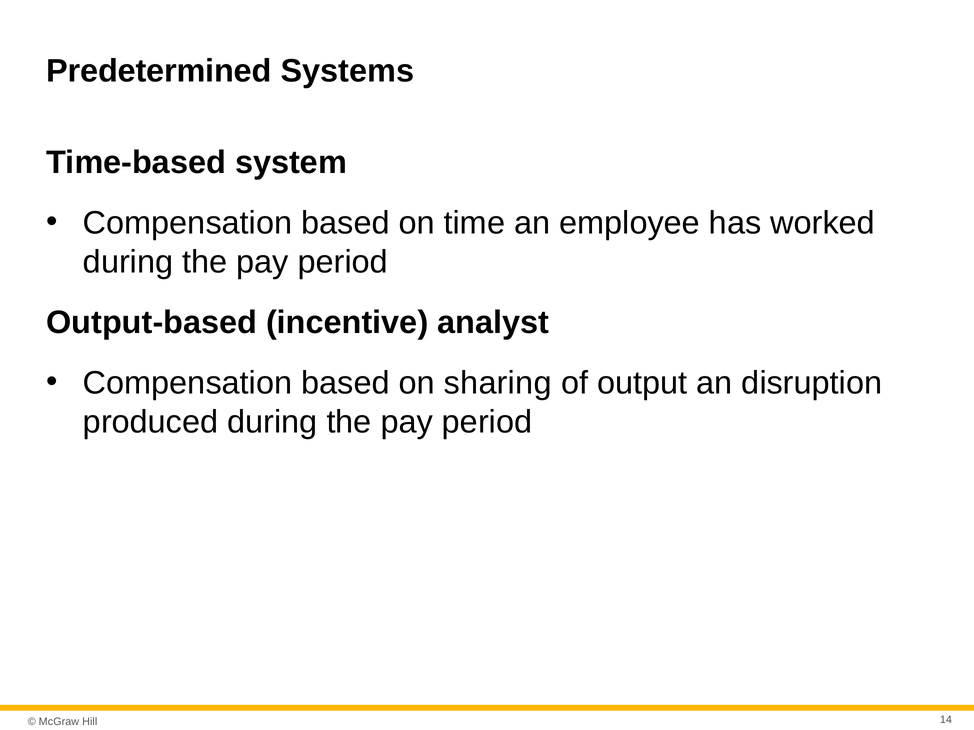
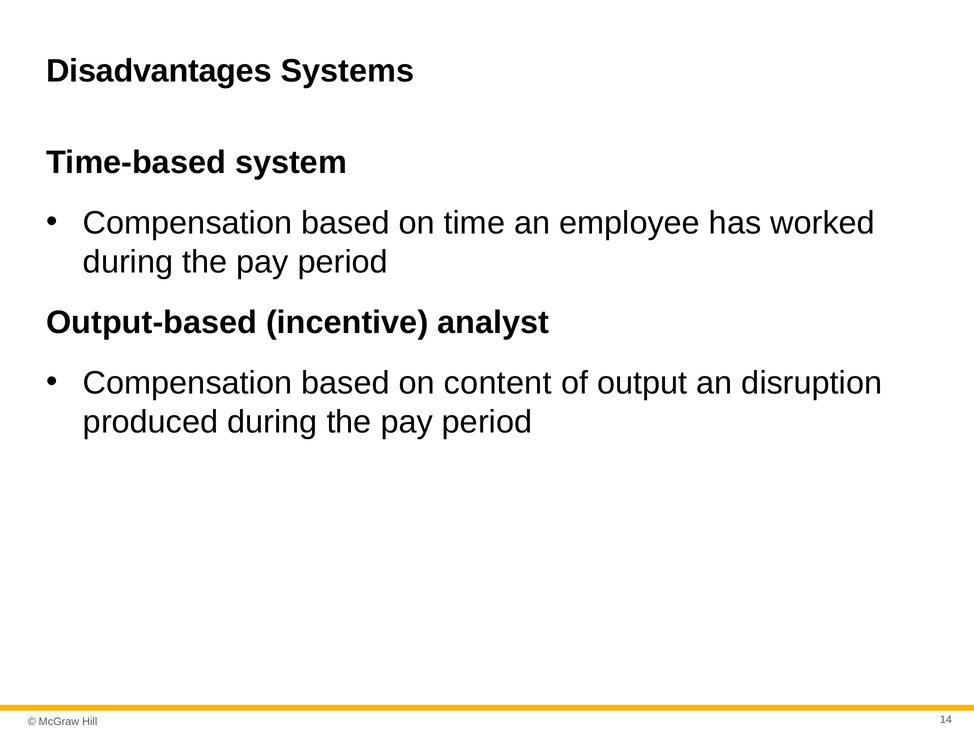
Predetermined: Predetermined -> Disadvantages
sharing: sharing -> content
